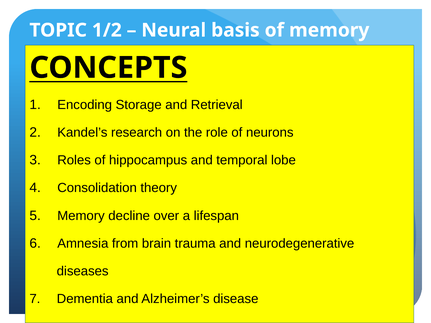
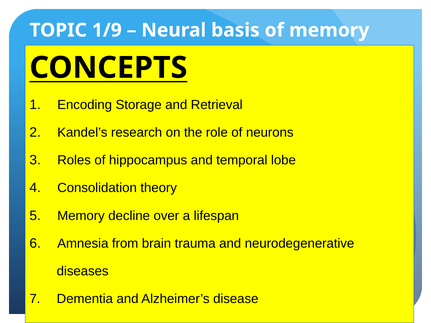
1/2: 1/2 -> 1/9
